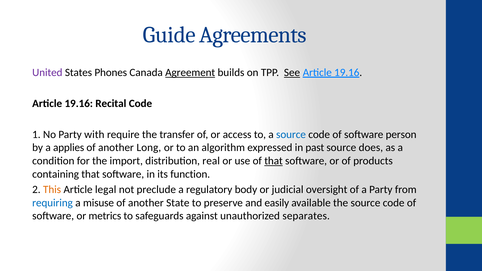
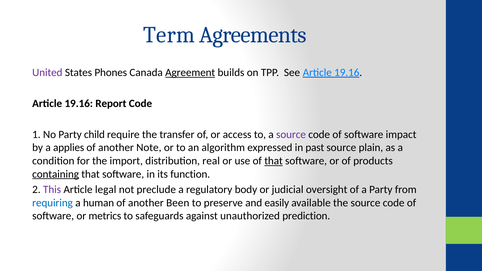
Guide: Guide -> Term
See underline: present -> none
Recital: Recital -> Report
with: with -> child
source at (291, 134) colour: blue -> purple
person: person -> impact
Long: Long -> Note
does: does -> plain
containing underline: none -> present
This colour: orange -> purple
misuse: misuse -> human
State: State -> Been
separates: separates -> prediction
